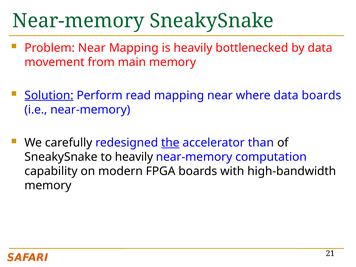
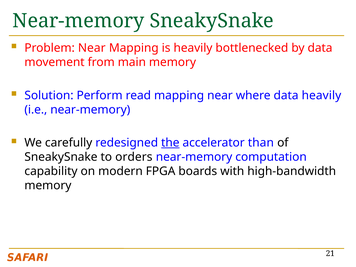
Solution underline: present -> none
data boards: boards -> heavily
to heavily: heavily -> orders
